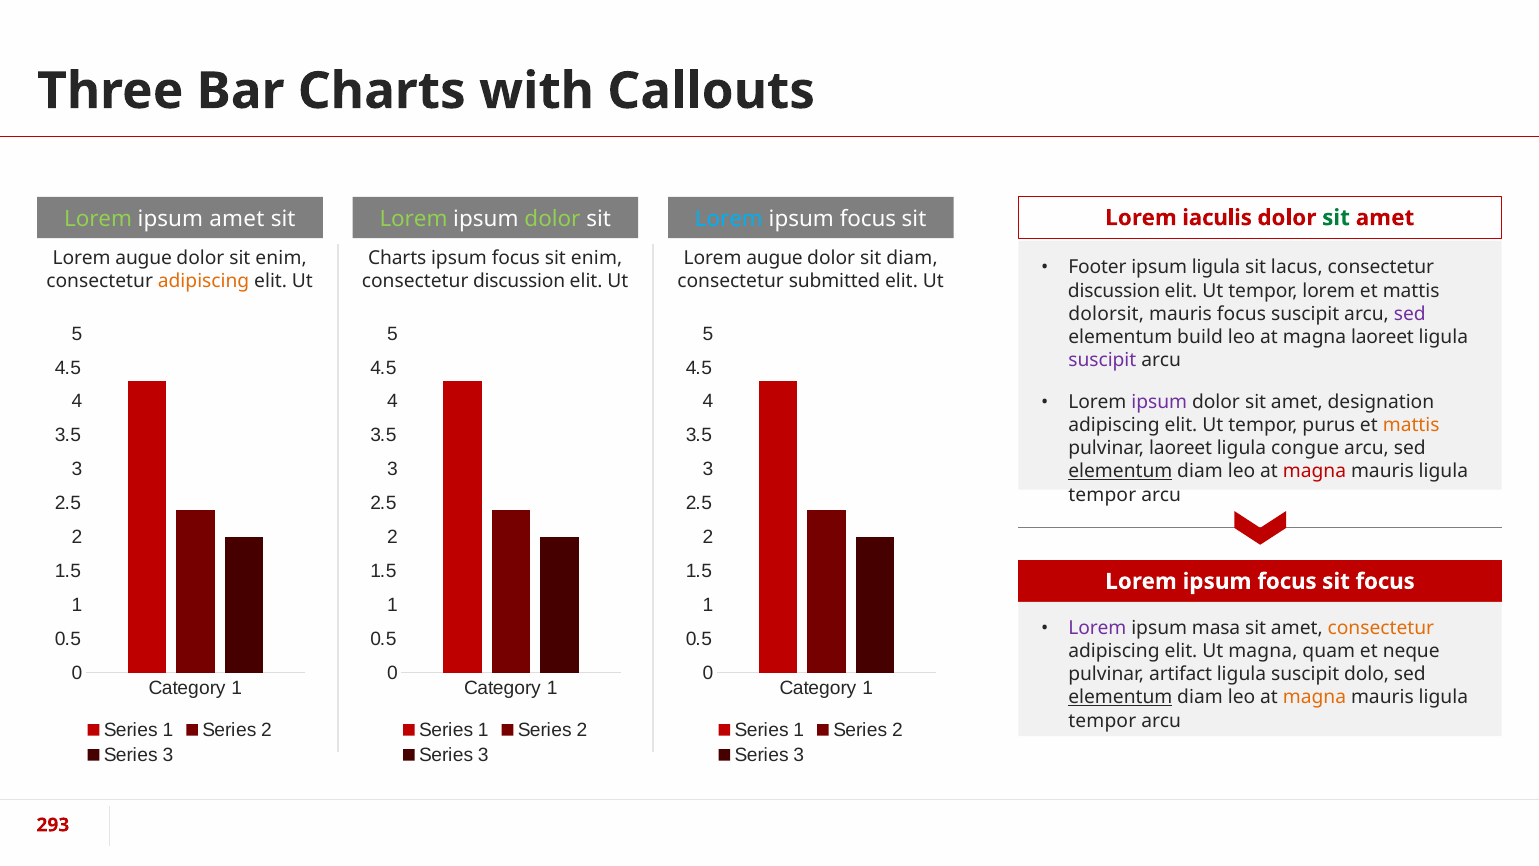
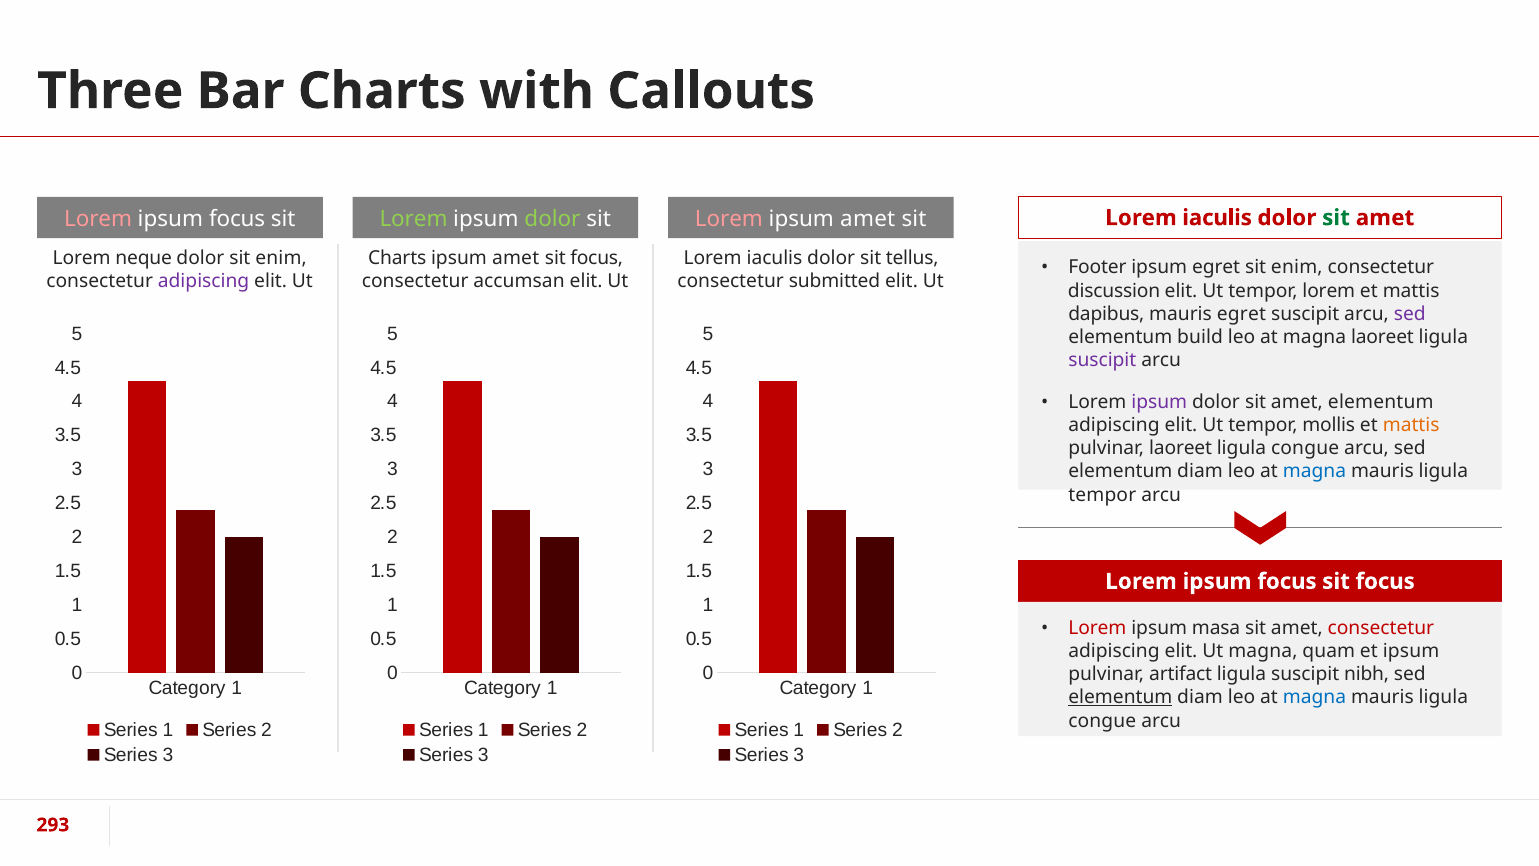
Lorem at (98, 219) colour: light green -> pink
amet at (237, 219): amet -> focus
Lorem at (729, 219) colour: light blue -> pink
focus at (868, 219): focus -> amet
augue at (144, 258): augue -> neque
focus at (516, 258): focus -> amet
enim at (597, 258): enim -> focus
augue at (775, 258): augue -> iaculis
sit diam: diam -> tellus
ipsum ligula: ligula -> egret
lacus at (1297, 268): lacus -> enim
adipiscing at (204, 281) colour: orange -> purple
discussion at (519, 281): discussion -> accumsan
dolorsit: dolorsit -> dapibus
mauris focus: focus -> egret
amet designation: designation -> elementum
purus: purus -> mollis
elementum at (1120, 471) underline: present -> none
magna at (1315, 471) colour: red -> blue
Lorem at (1097, 628) colour: purple -> red
consectetur at (1381, 628) colour: orange -> red
et neque: neque -> ipsum
dolo: dolo -> nibh
magna at (1315, 697) colour: orange -> blue
tempor at (1102, 720): tempor -> congue
